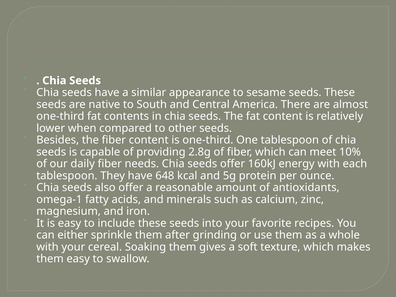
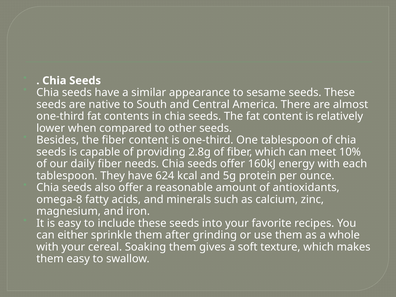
648: 648 -> 624
omega-1: omega-1 -> omega-8
